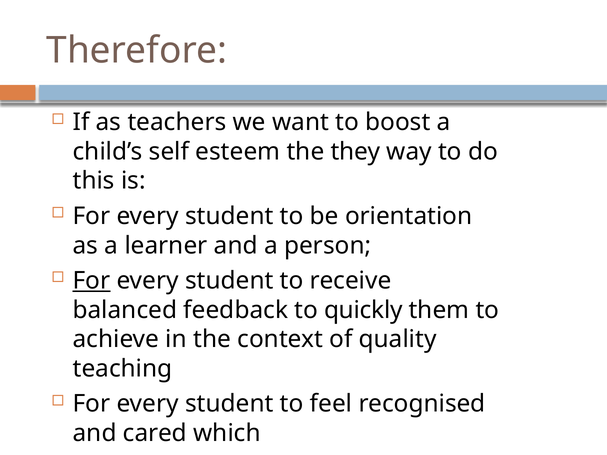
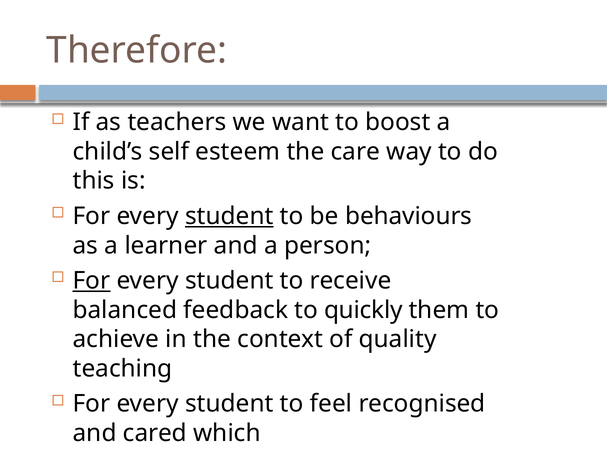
they: they -> care
student at (229, 216) underline: none -> present
orientation: orientation -> behaviours
